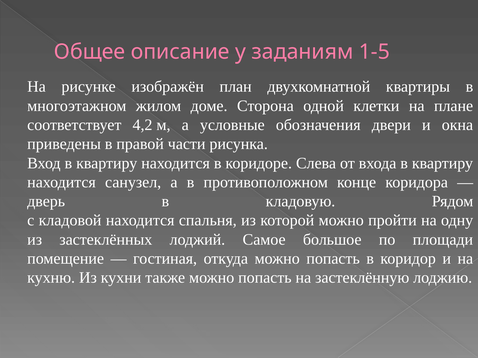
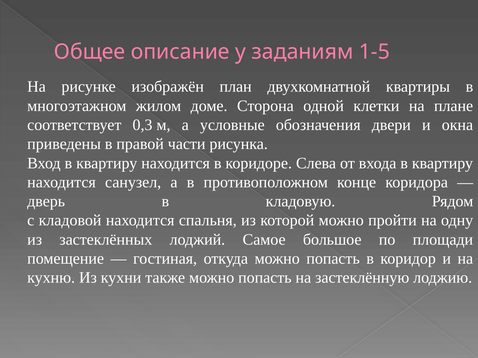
4,2: 4,2 -> 0,3
